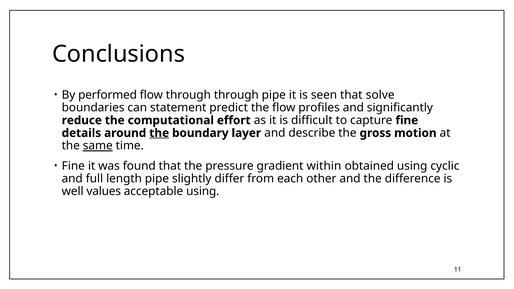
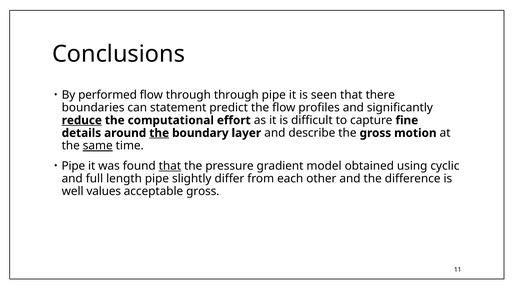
solve: solve -> there
reduce underline: none -> present
Fine at (73, 166): Fine -> Pipe
that at (170, 166) underline: none -> present
within: within -> model
acceptable using: using -> gross
